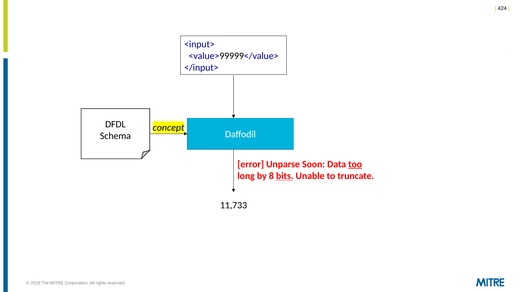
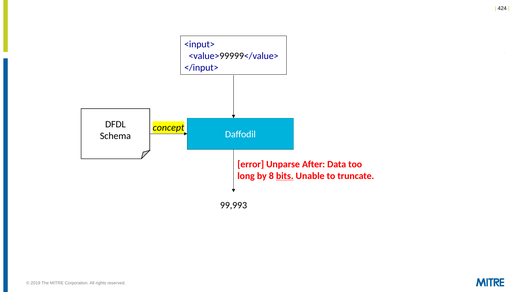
Soon: Soon -> After
too underline: present -> none
11,733: 11,733 -> 99,993
